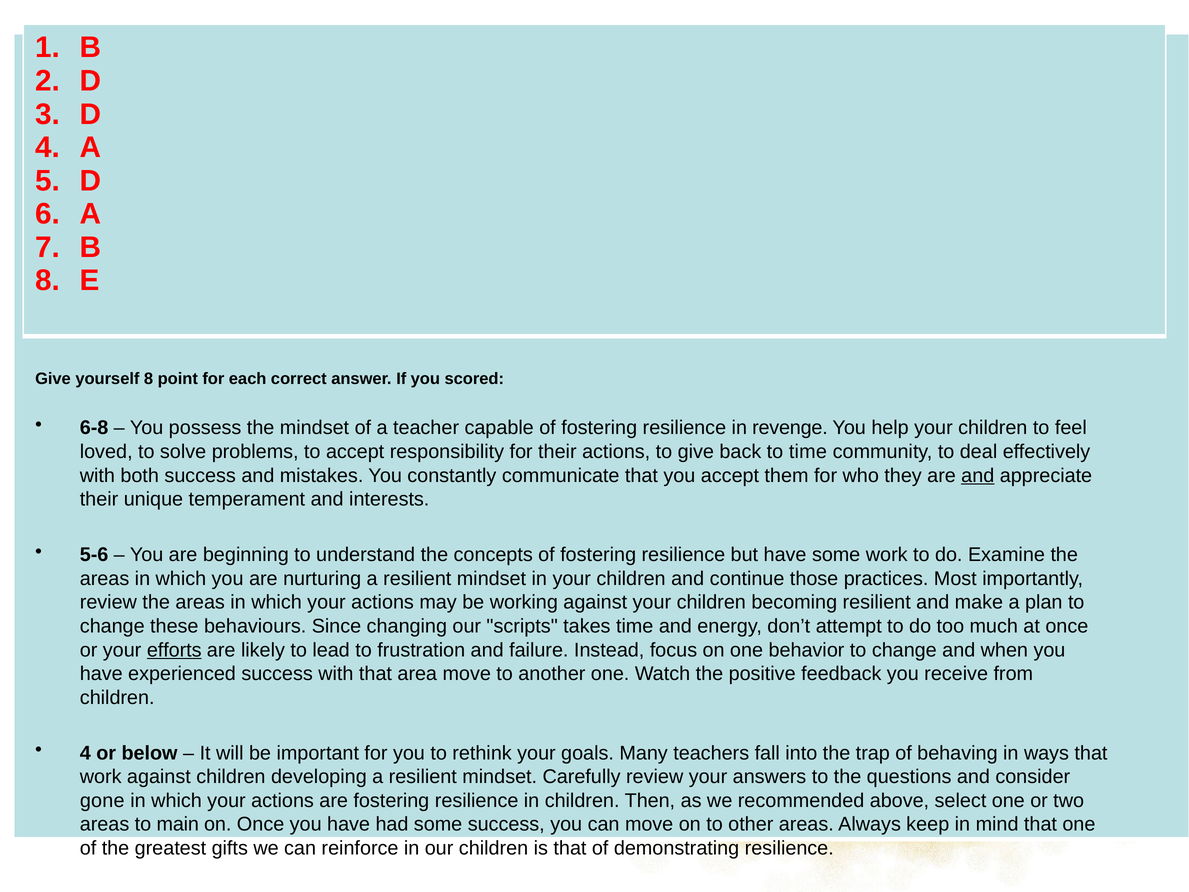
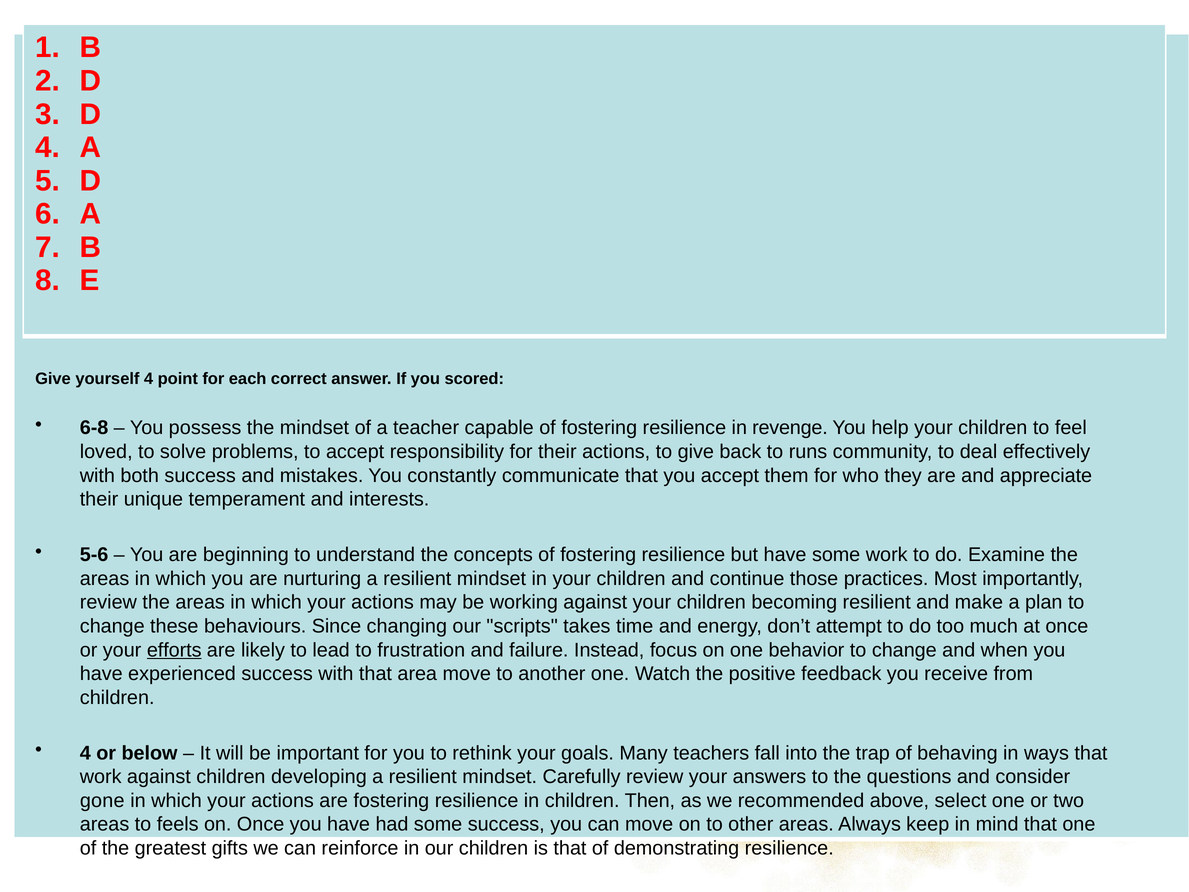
yourself 8: 8 -> 4
to time: time -> runs
and at (978, 475) underline: present -> none
main: main -> feels
